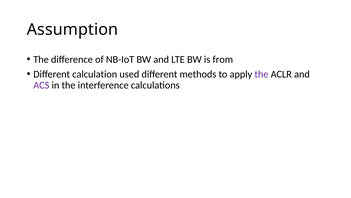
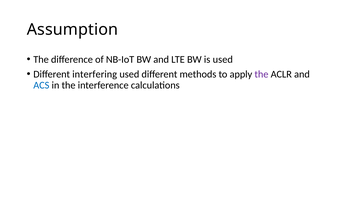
is from: from -> used
calculation: calculation -> interfering
ACS colour: purple -> blue
